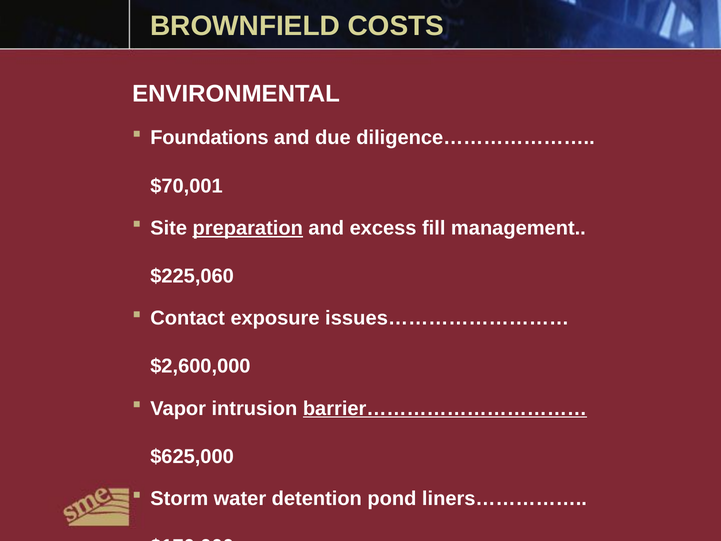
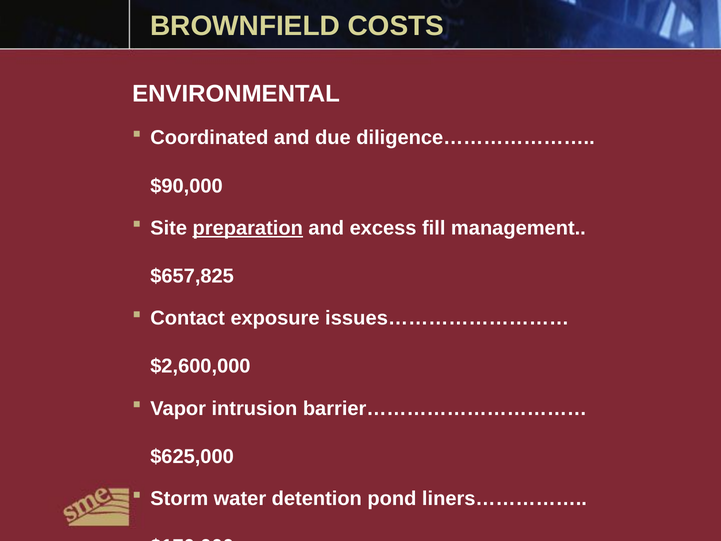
Foundations: Foundations -> Coordinated
$70,001: $70,001 -> $90,000
$225,060: $225,060 -> $657,825
barrier…………………………… underline: present -> none
